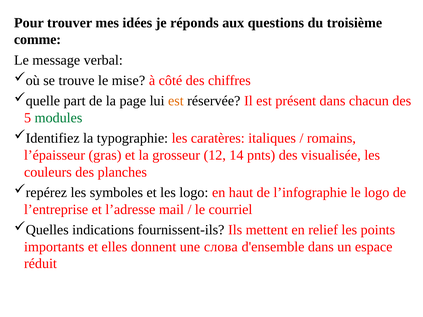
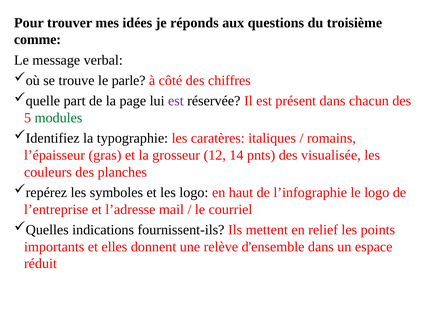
mise: mise -> parle
est at (176, 101) colour: orange -> purple
слова: слова -> relève
